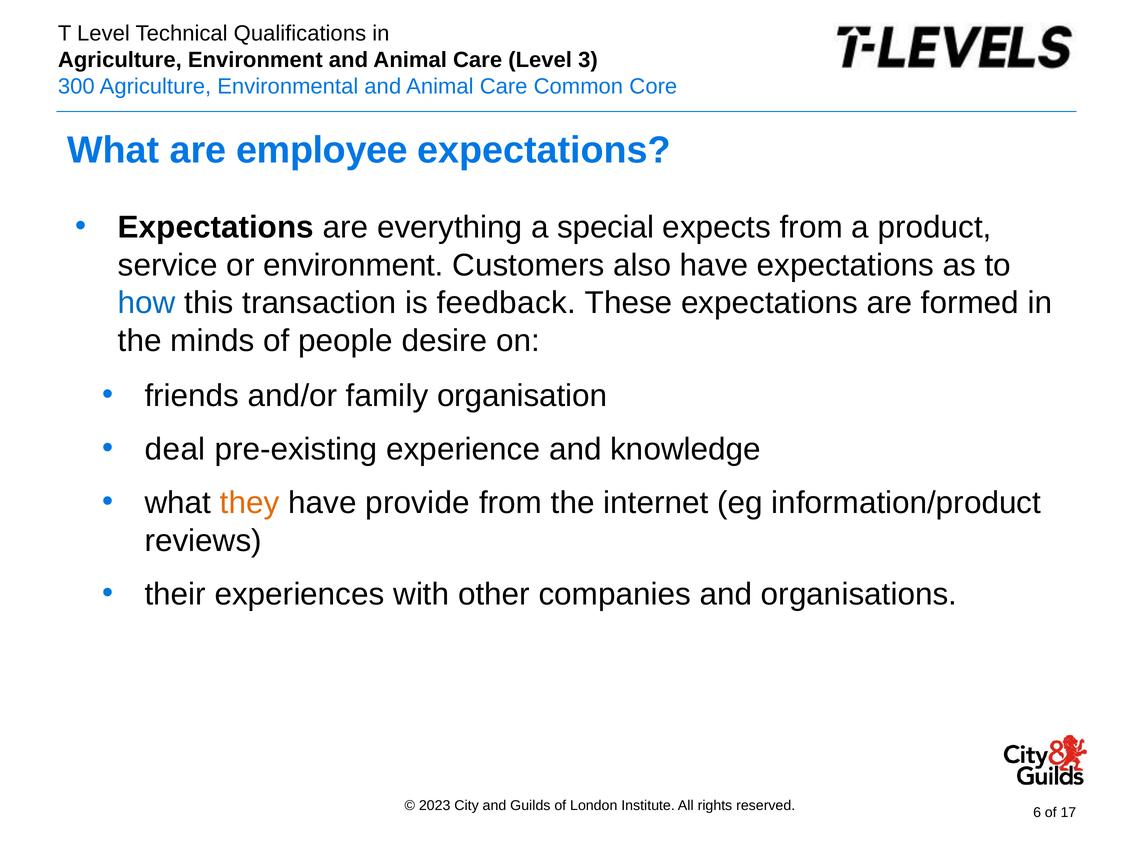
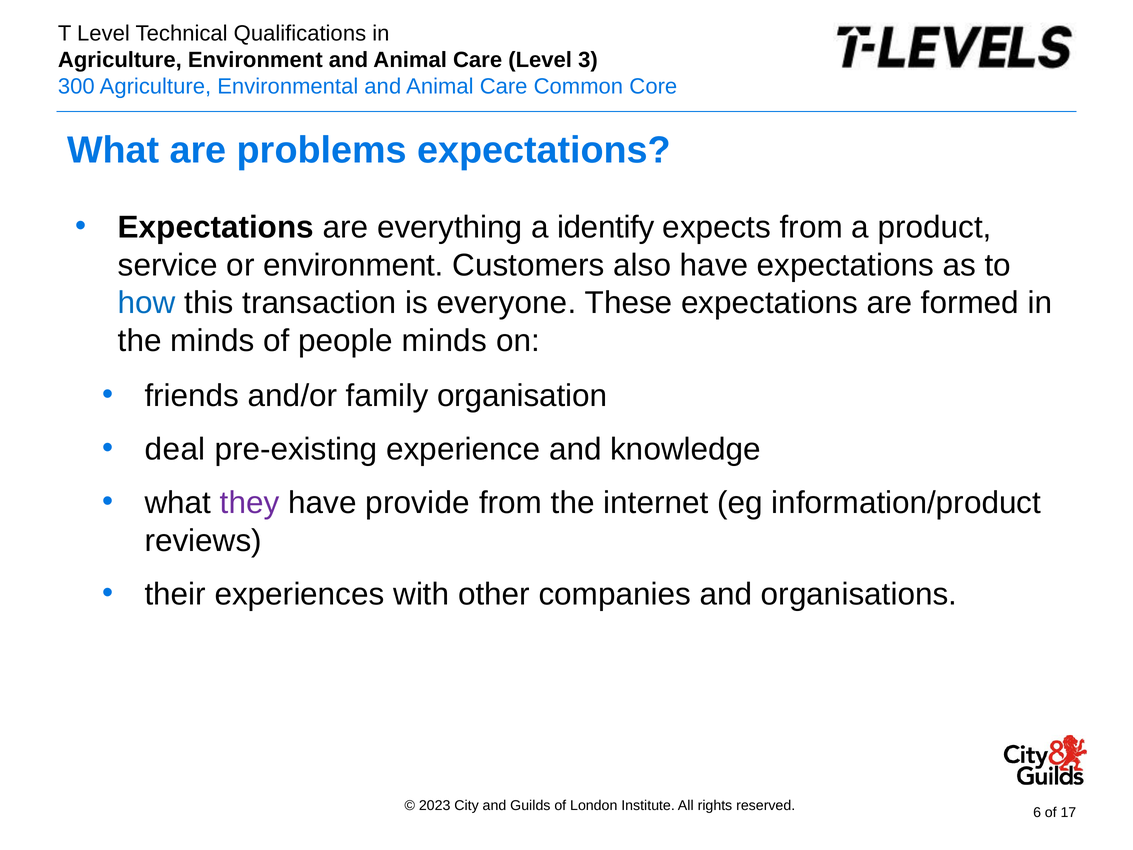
employee: employee -> problems
special: special -> identify
feedback: feedback -> everyone
people desire: desire -> minds
they colour: orange -> purple
